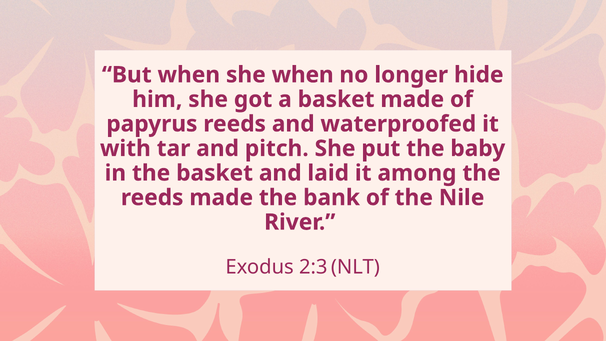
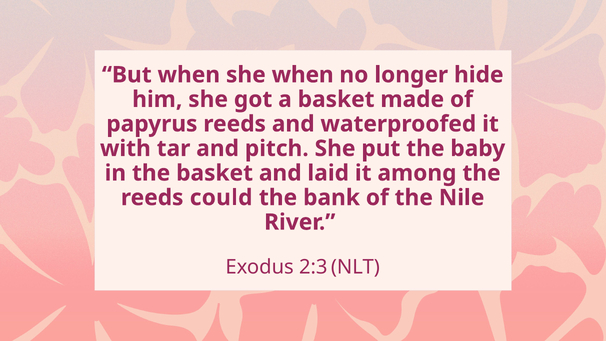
reeds made: made -> could
